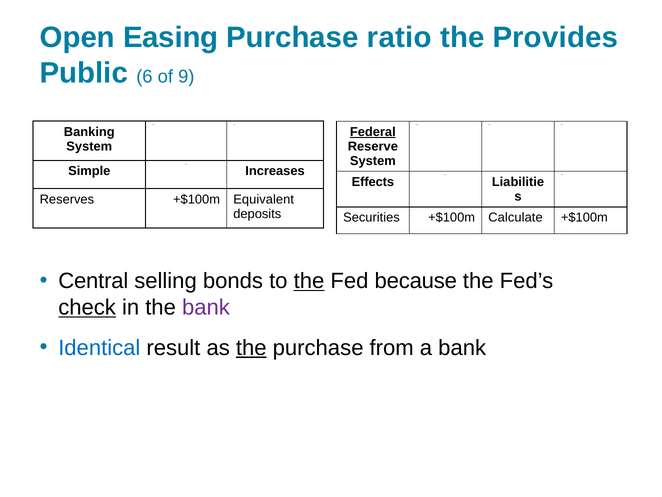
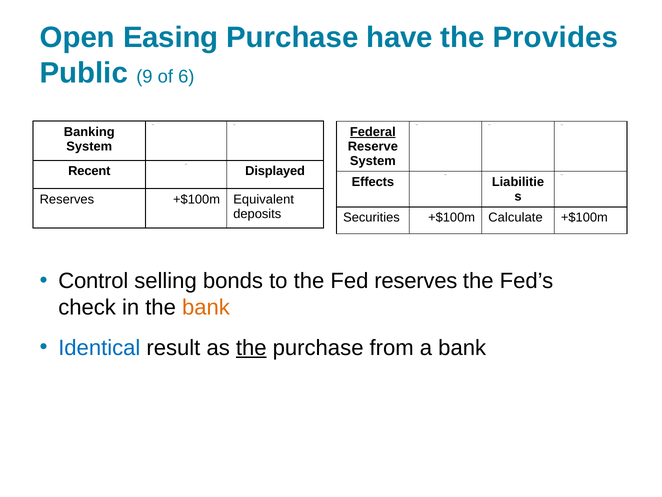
ratio: ratio -> have
6: 6 -> 9
9: 9 -> 6
Simple: Simple -> Recent
Increases: Increases -> Displayed
Central: Central -> Control
the at (309, 281) underline: present -> none
Fed because: because -> reserves
check underline: present -> none
bank at (206, 307) colour: purple -> orange
